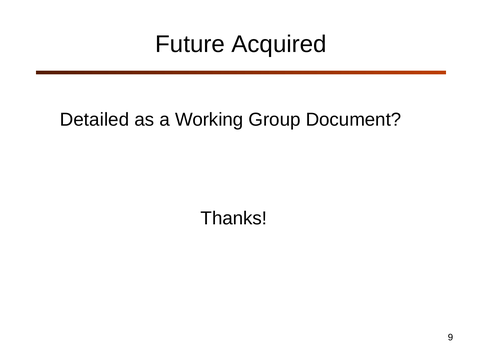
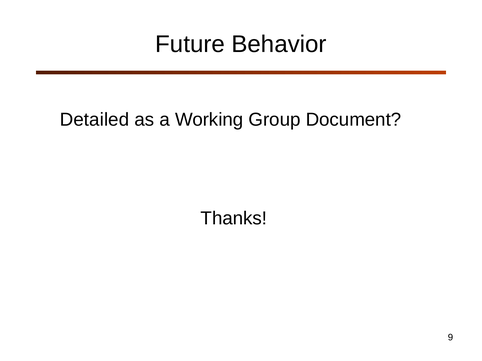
Acquired: Acquired -> Behavior
